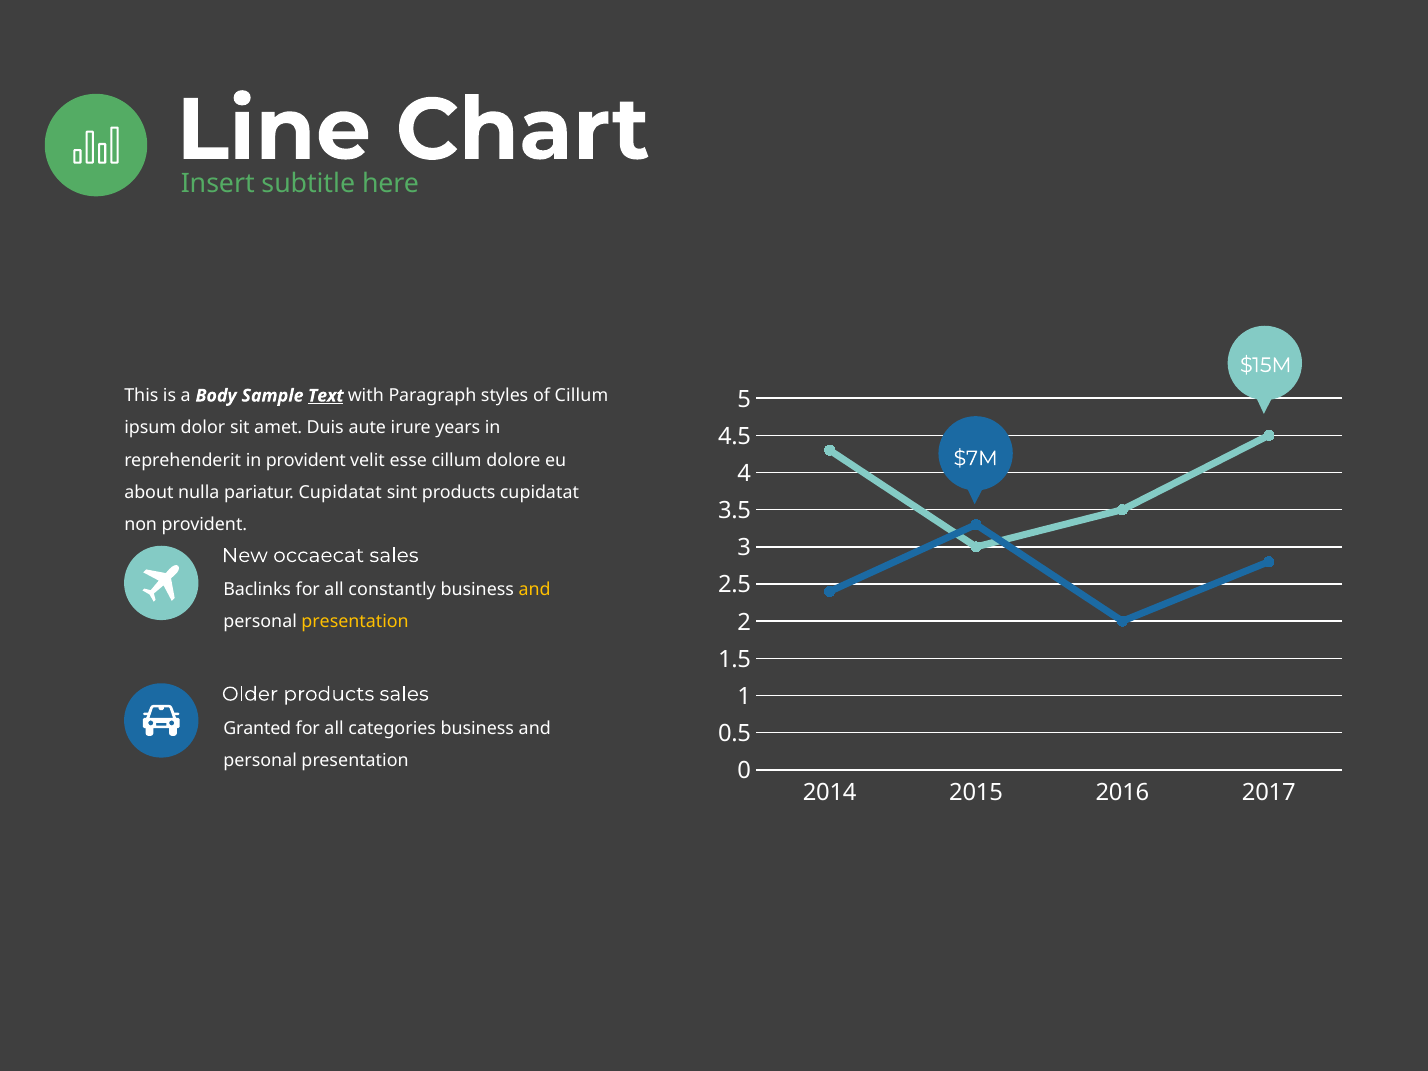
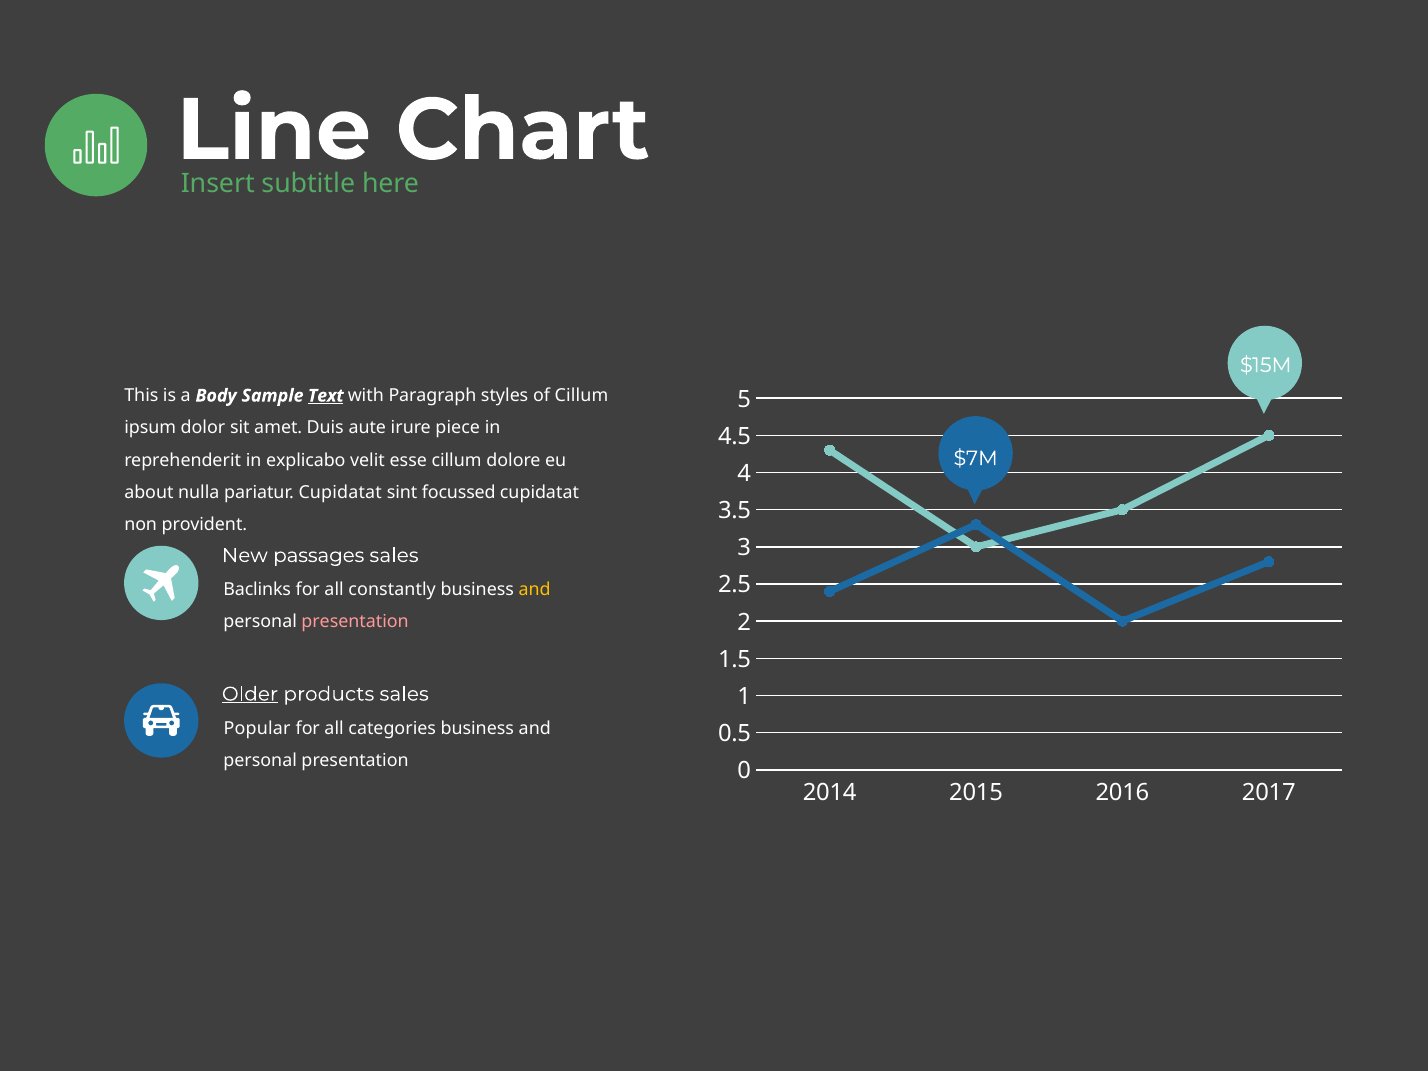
years: years -> piece
in provident: provident -> explicabo
sint products: products -> focussed
occaecat: occaecat -> passages
presentation at (355, 622) colour: yellow -> pink
Older underline: none -> present
Granted: Granted -> Popular
